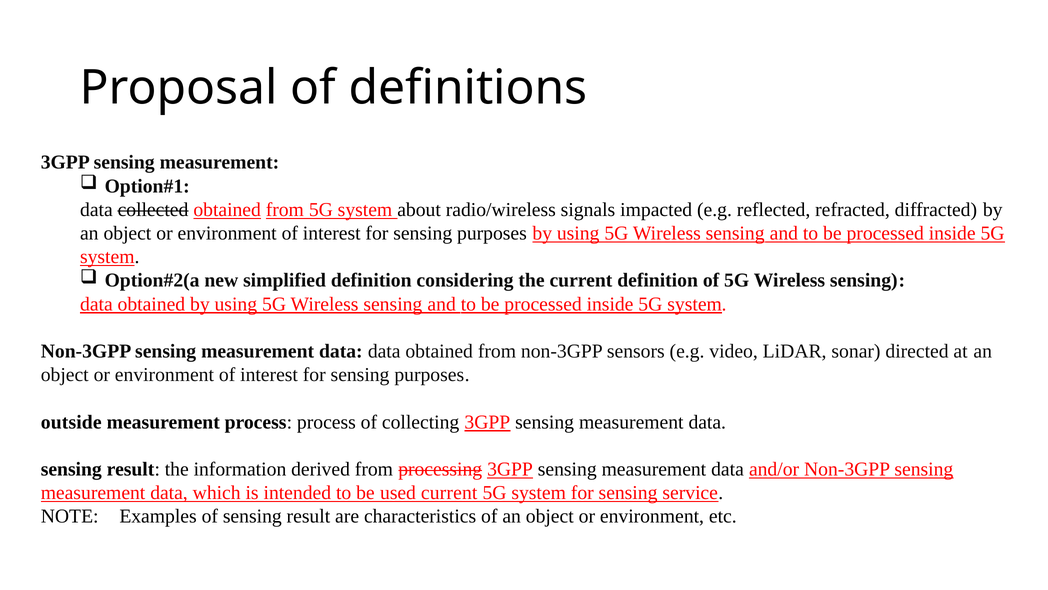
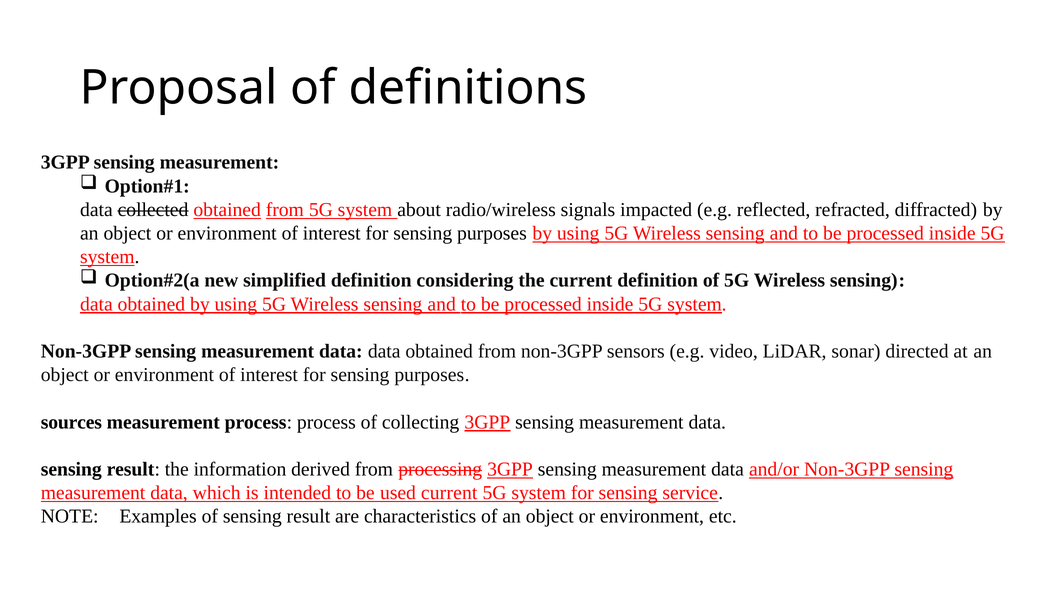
outside: outside -> sources
